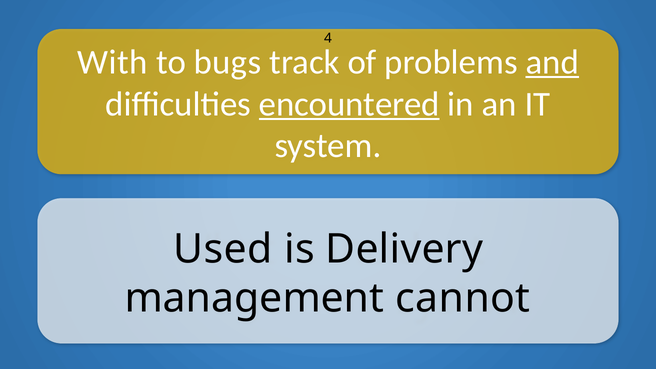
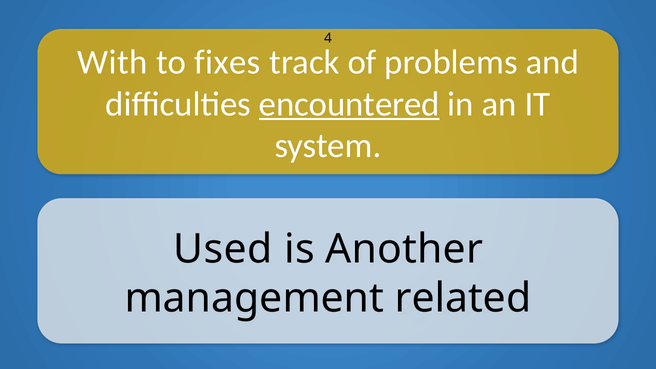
bugs: bugs -> fixes
and underline: present -> none
Delivery: Delivery -> Another
cannot: cannot -> related
